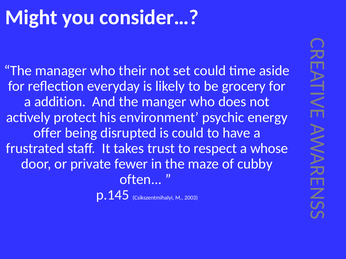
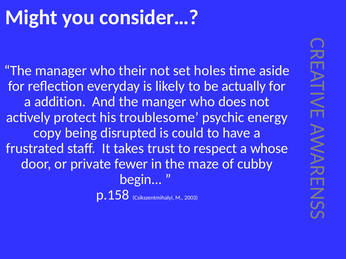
set could: could -> holes
grocery: grocery -> actually
environment: environment -> troublesome
offer: offer -> copy
often: often -> begin
p.145: p.145 -> p.158
